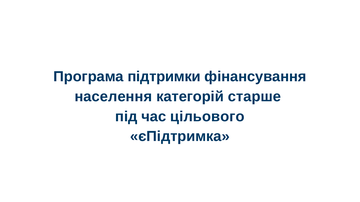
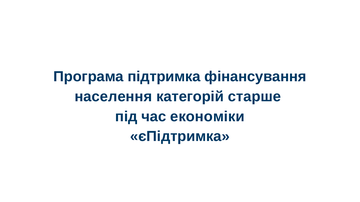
підтримки: підтримки -> підтримка
цільового: цільового -> економіки
